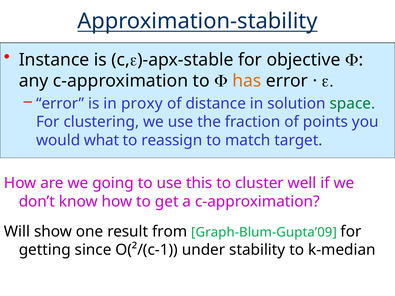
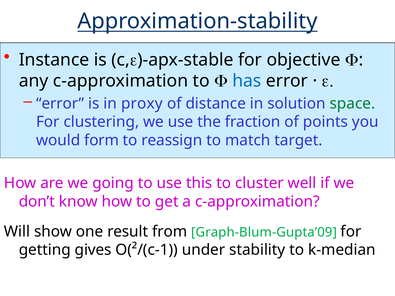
has colour: orange -> blue
what: what -> form
since: since -> gives
